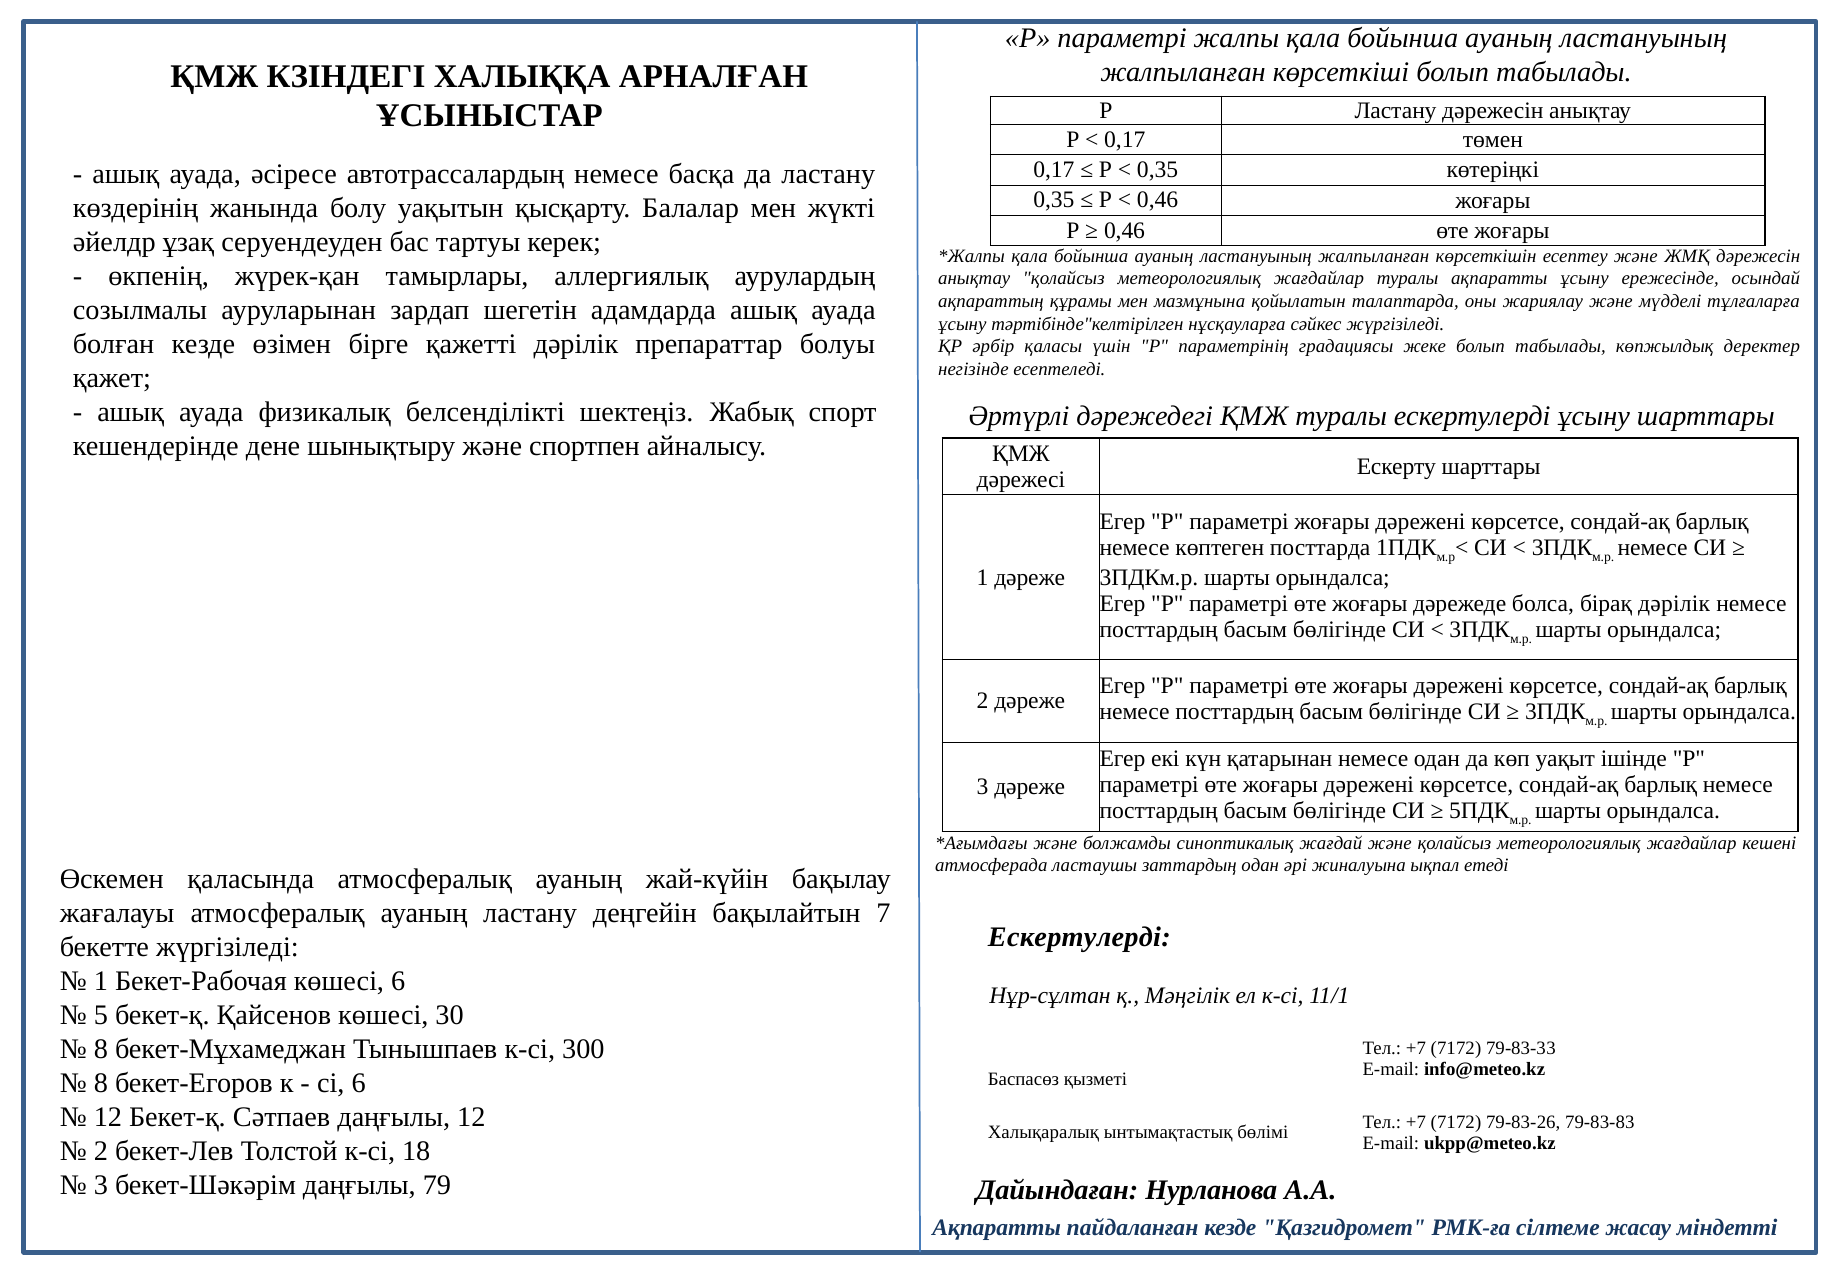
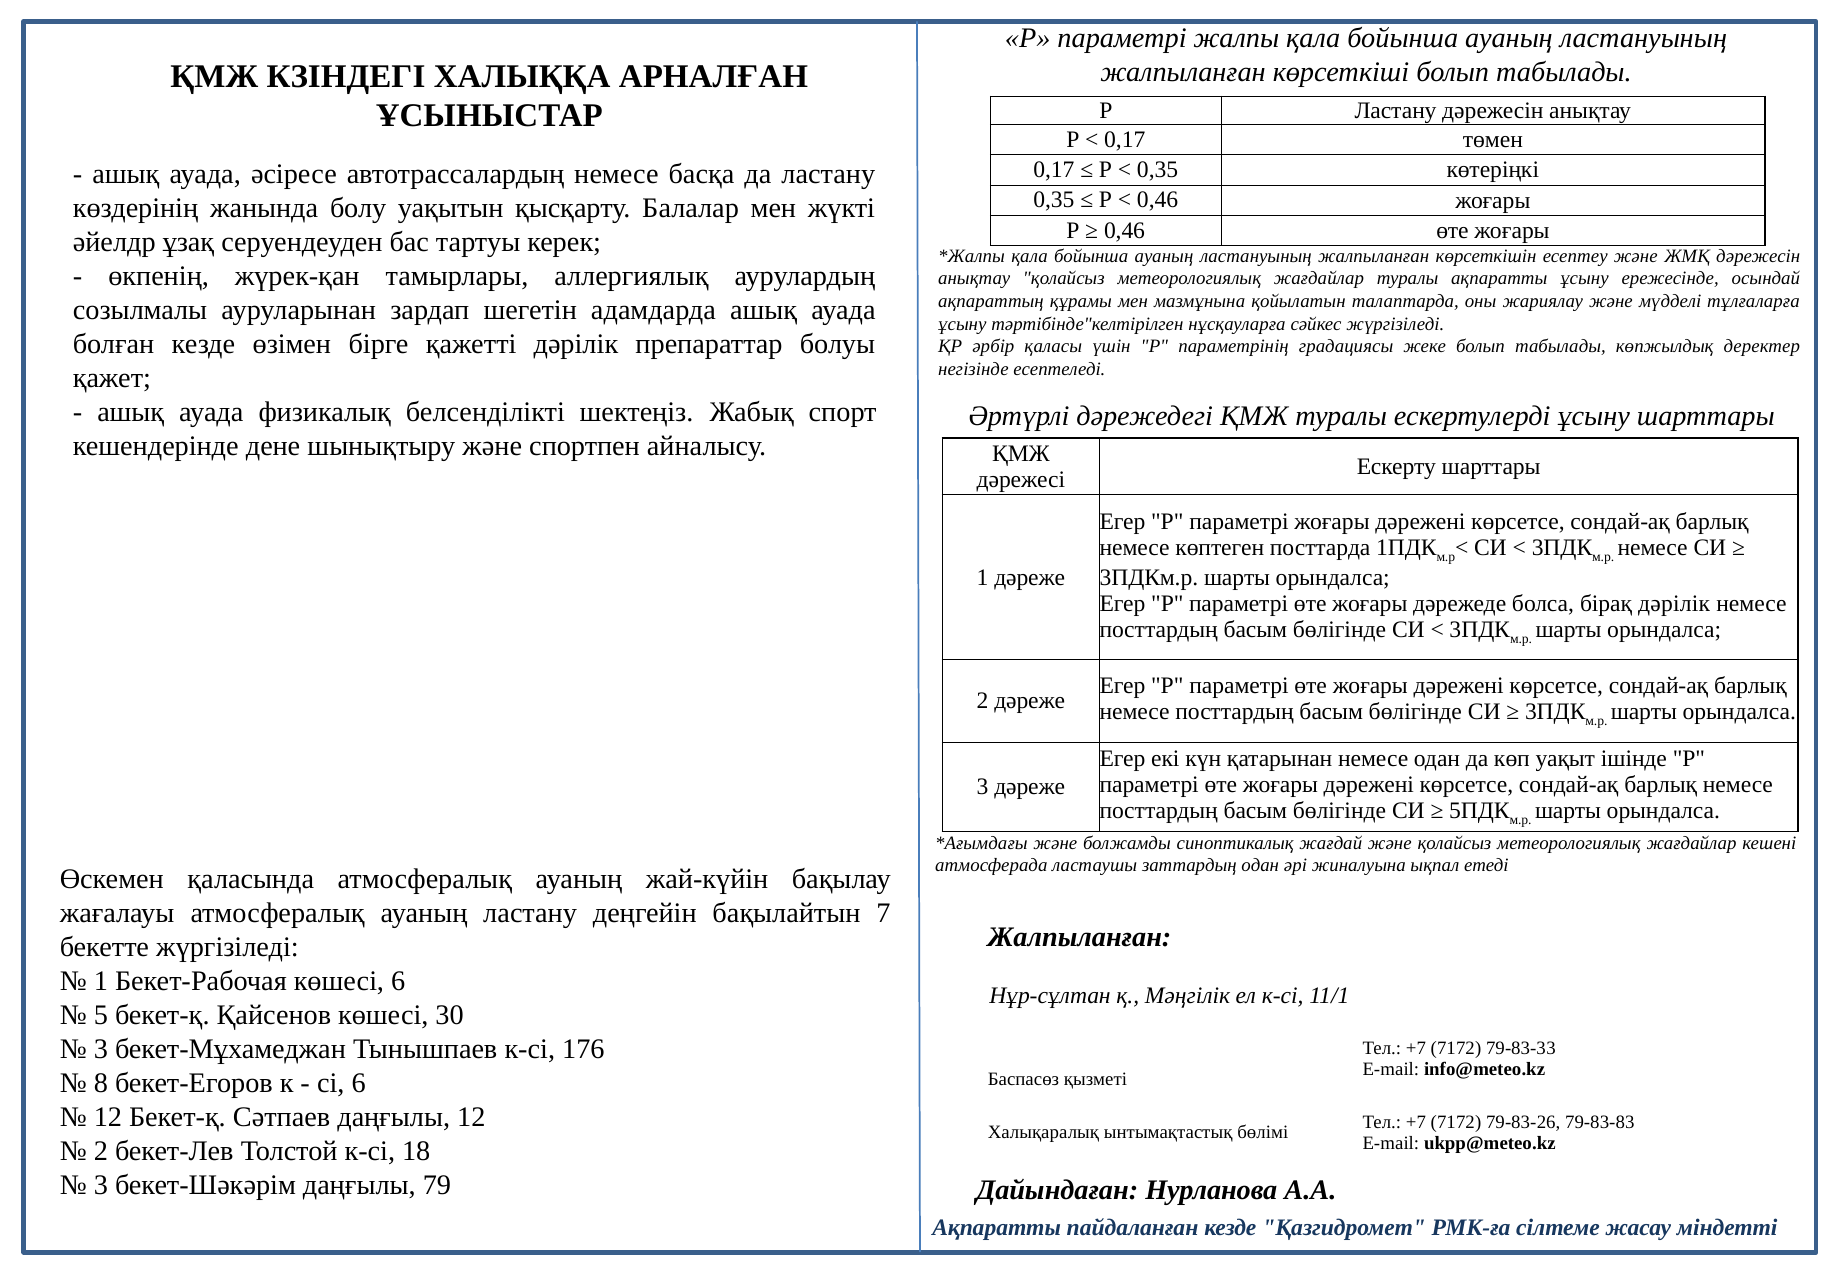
Ескертулерді at (1079, 937): Ескертулерді -> Жалпыланған
8 at (101, 1049): 8 -> 3
300: 300 -> 176
